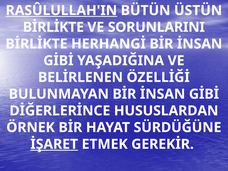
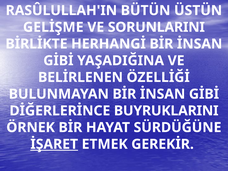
RASÛLULLAH'IN underline: present -> none
BİRLİKTE at (53, 27): BİRLİKTE -> GELİŞME
HUSUSLARDAN: HUSUSLARDAN -> BUYRUKLARINI
